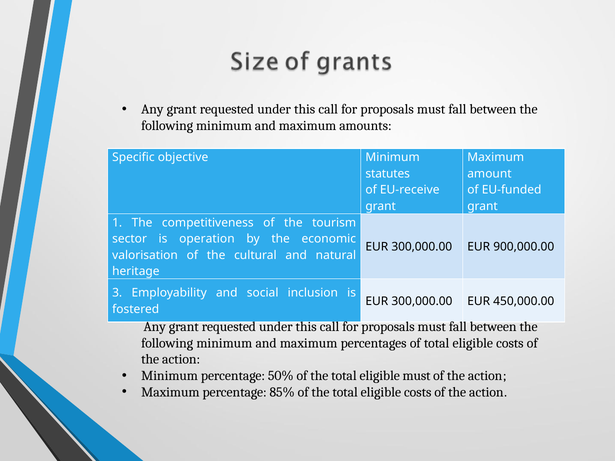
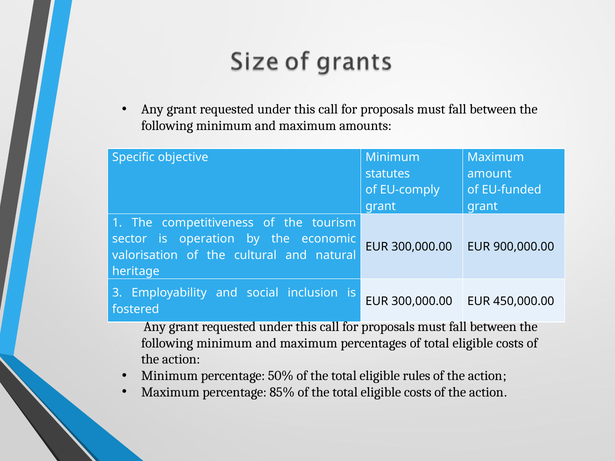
EU-receive: EU-receive -> EU-comply
eligible must: must -> rules
